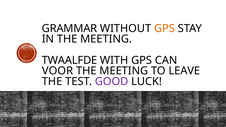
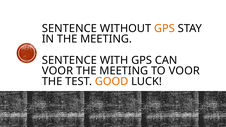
GRAMMAR at (70, 28): GRAMMAR -> SENTENCE
TWAALFDE at (70, 60): TWAALFDE -> SENTENCE
TO LEAVE: LEAVE -> VOOR
GOOD colour: purple -> orange
